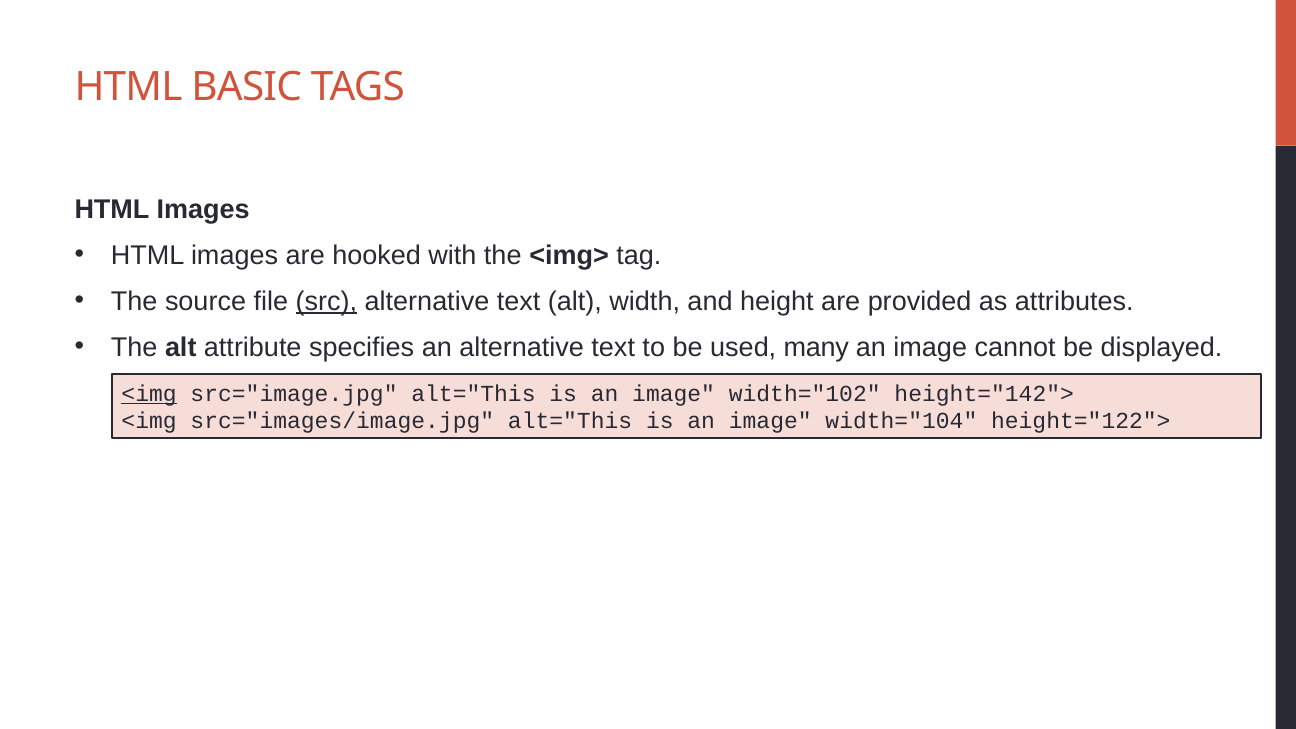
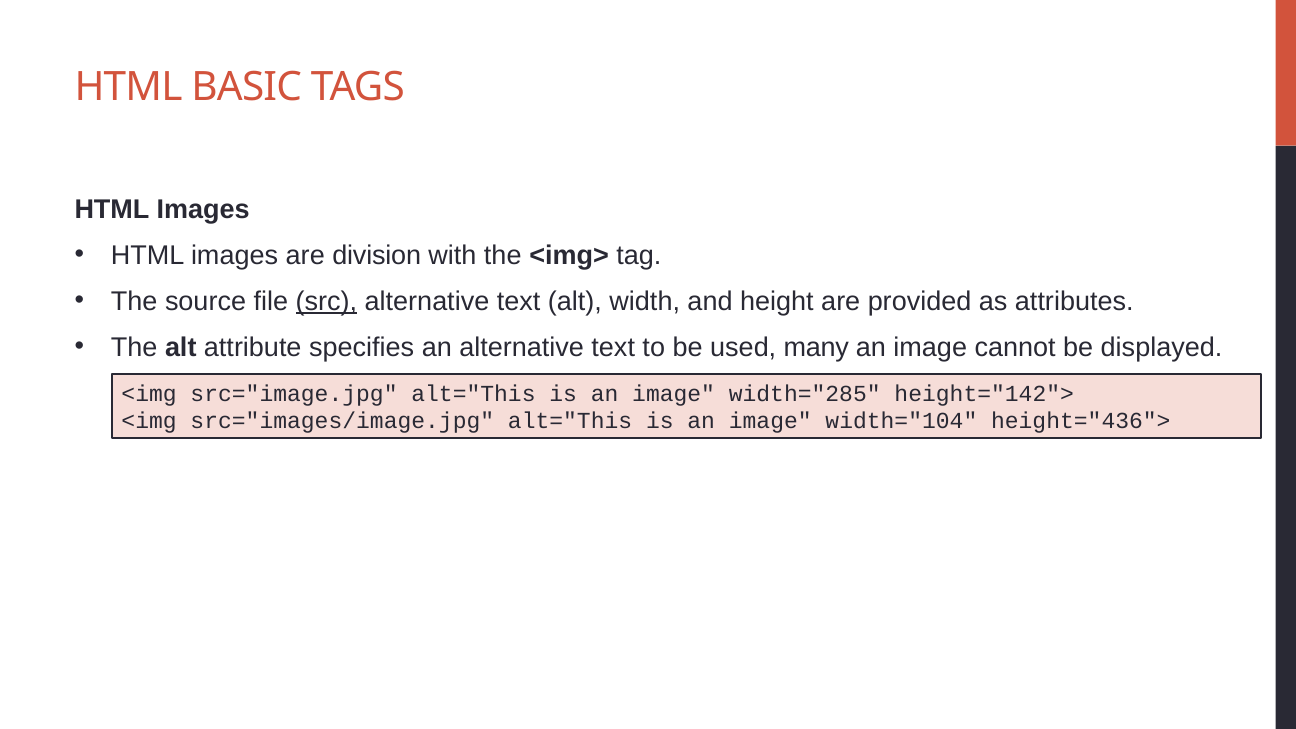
hooked: hooked -> division
<img at (149, 394) underline: present -> none
width="102: width="102 -> width="285
height="122">: height="122"> -> height="436">
